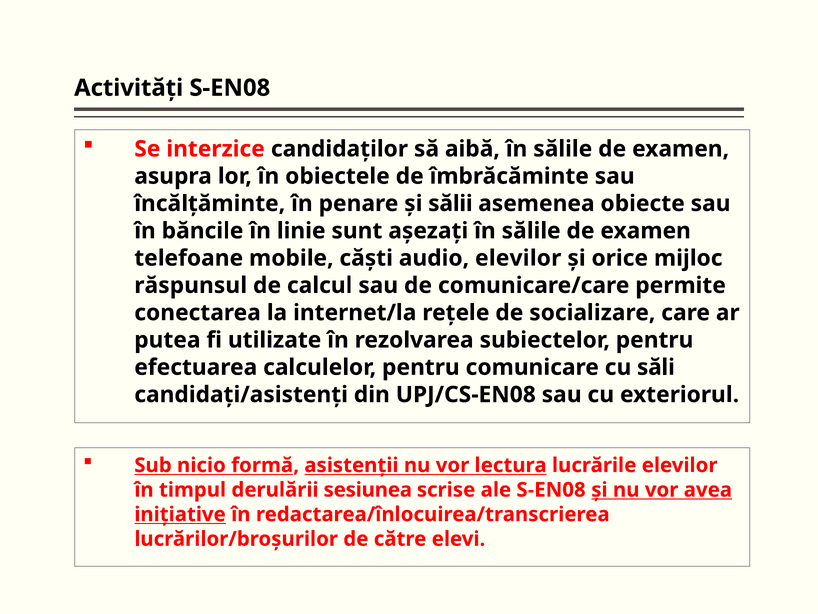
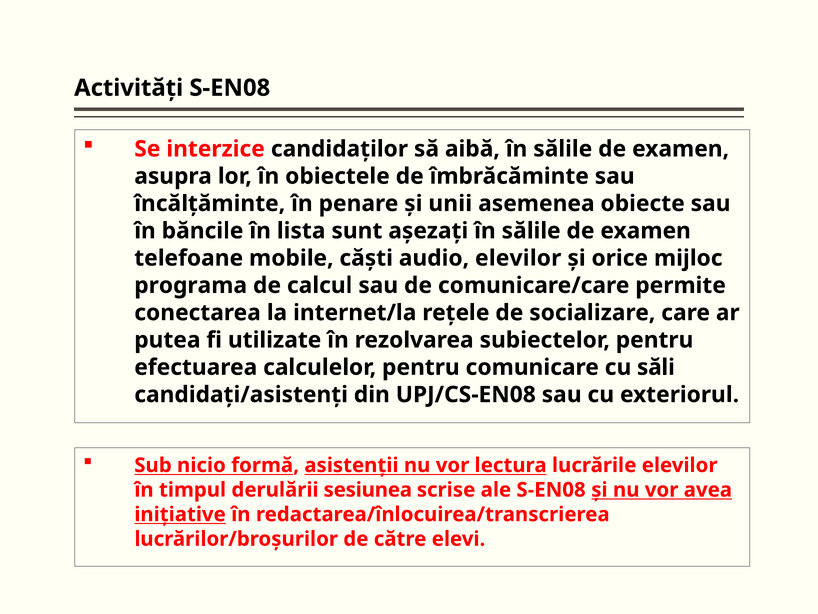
sălii: sălii -> unii
linie: linie -> lista
răspunsul: răspunsul -> programa
